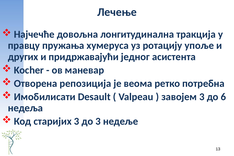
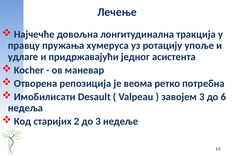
других: других -> удлаге
старијих 3: 3 -> 2
